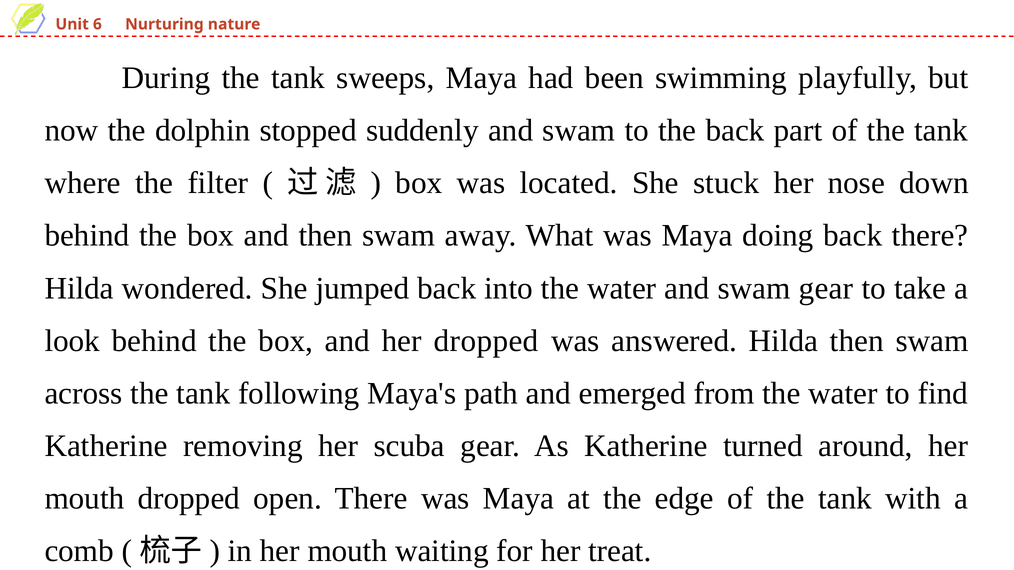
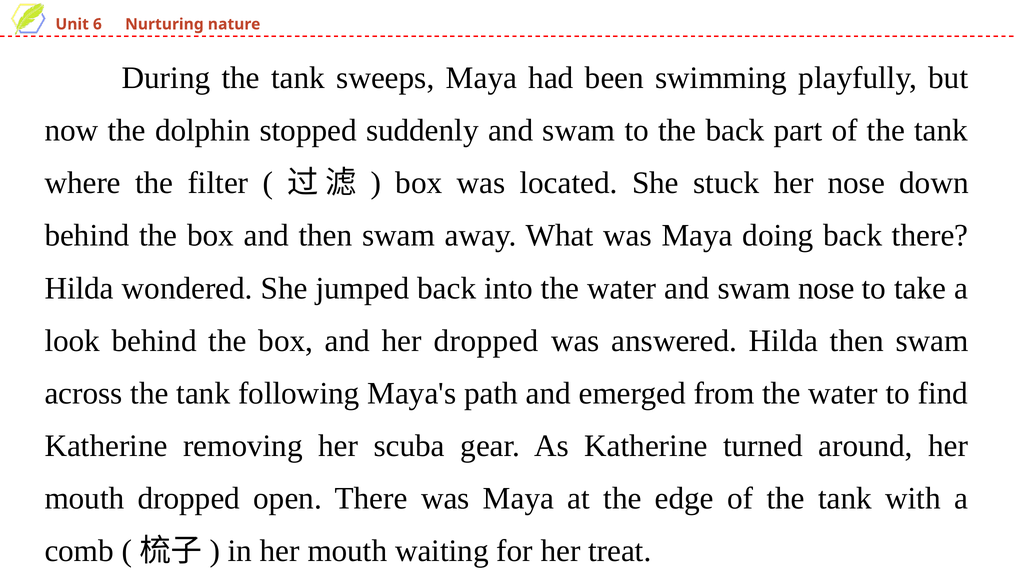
swam gear: gear -> nose
